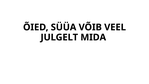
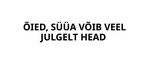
MIDA: MIDA -> HEAD
